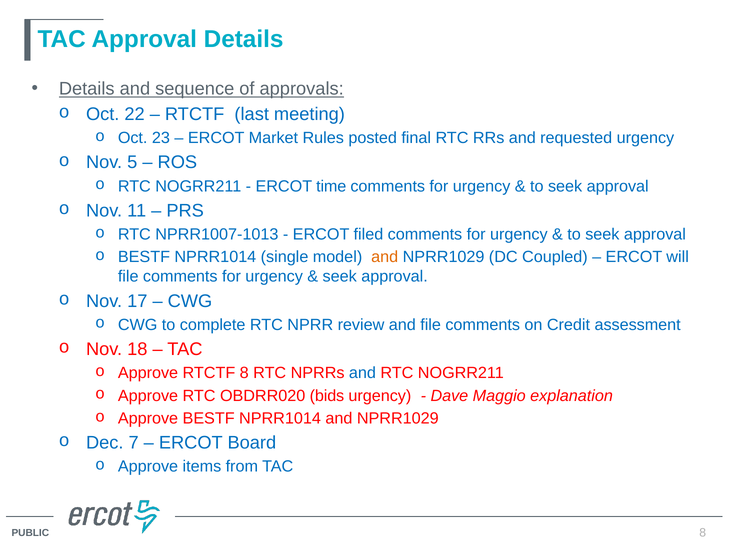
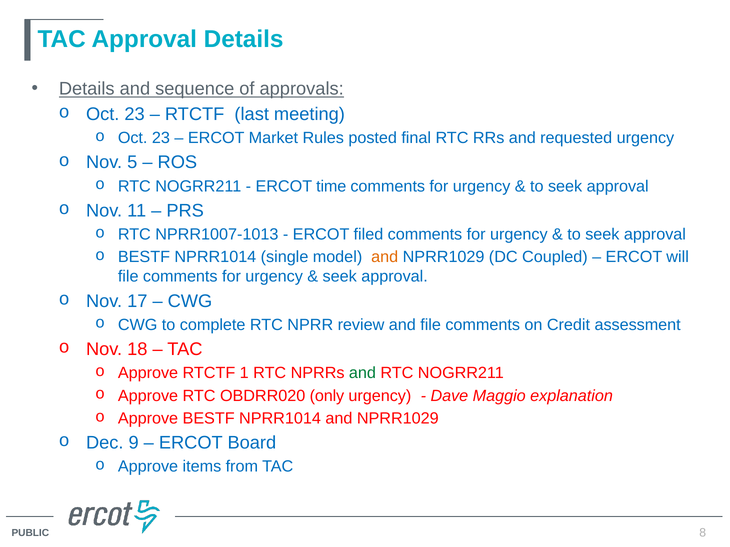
22 at (135, 114): 22 -> 23
RTCTF 8: 8 -> 1
and at (362, 373) colour: blue -> green
bids: bids -> only
7: 7 -> 9
